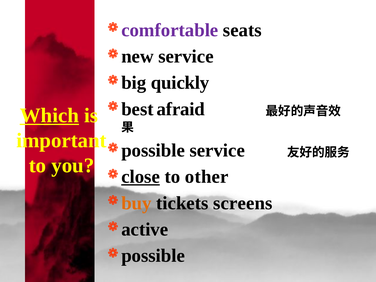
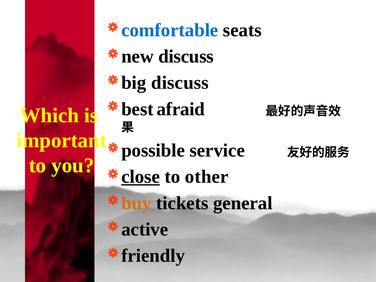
comfortable colour: purple -> blue
new service: service -> discuss
big quickly: quickly -> discuss
Which underline: present -> none
screens: screens -> general
possible at (153, 256): possible -> friendly
